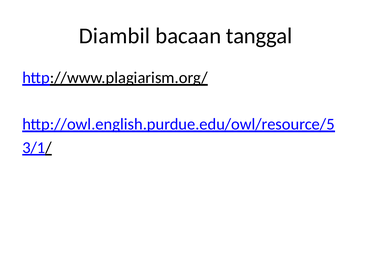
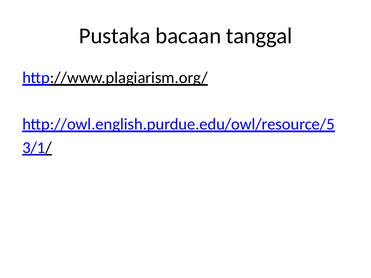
Diambil: Diambil -> Pustaka
